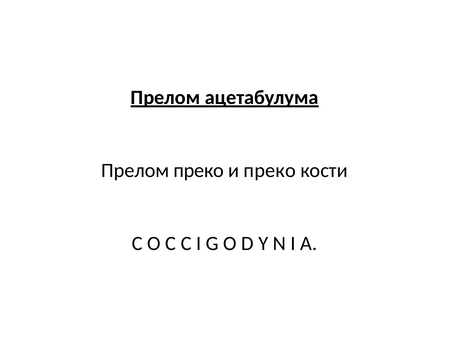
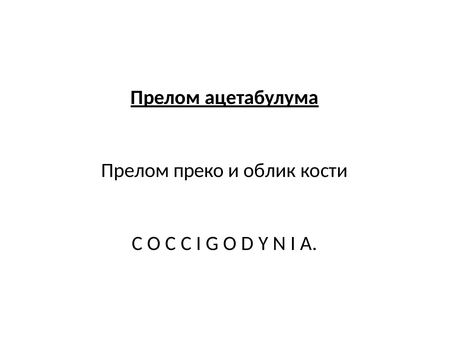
и преко: преко -> облик
